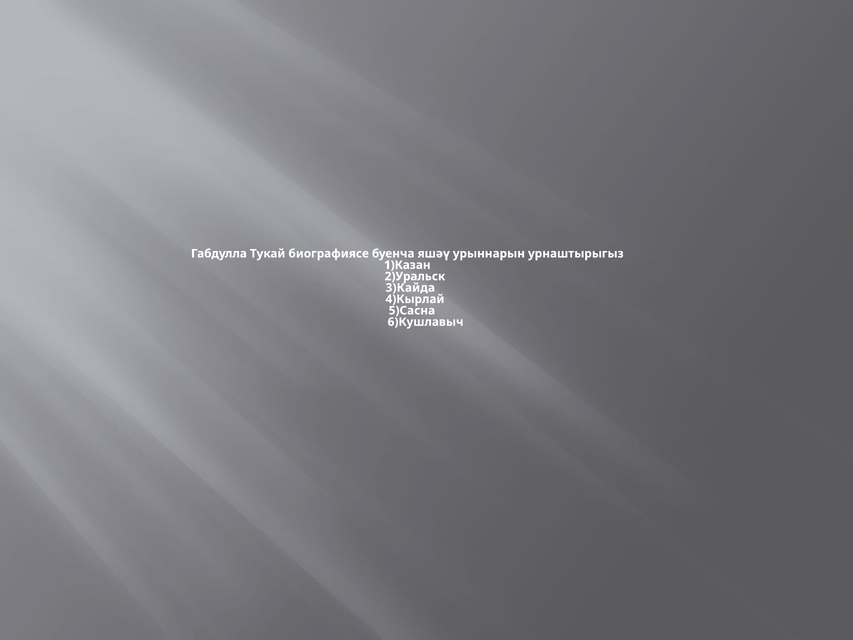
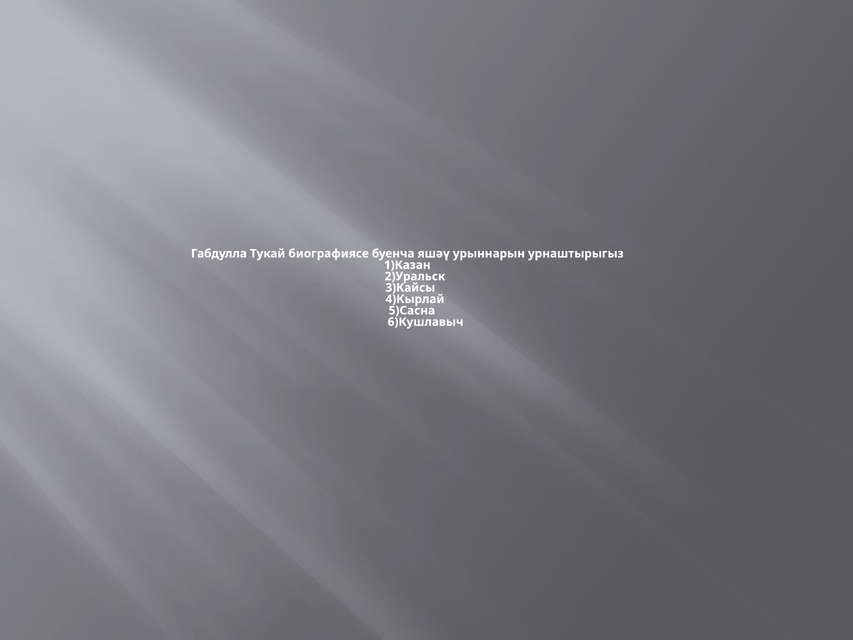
3)Кайда: 3)Кайда -> 3)Кайсы
